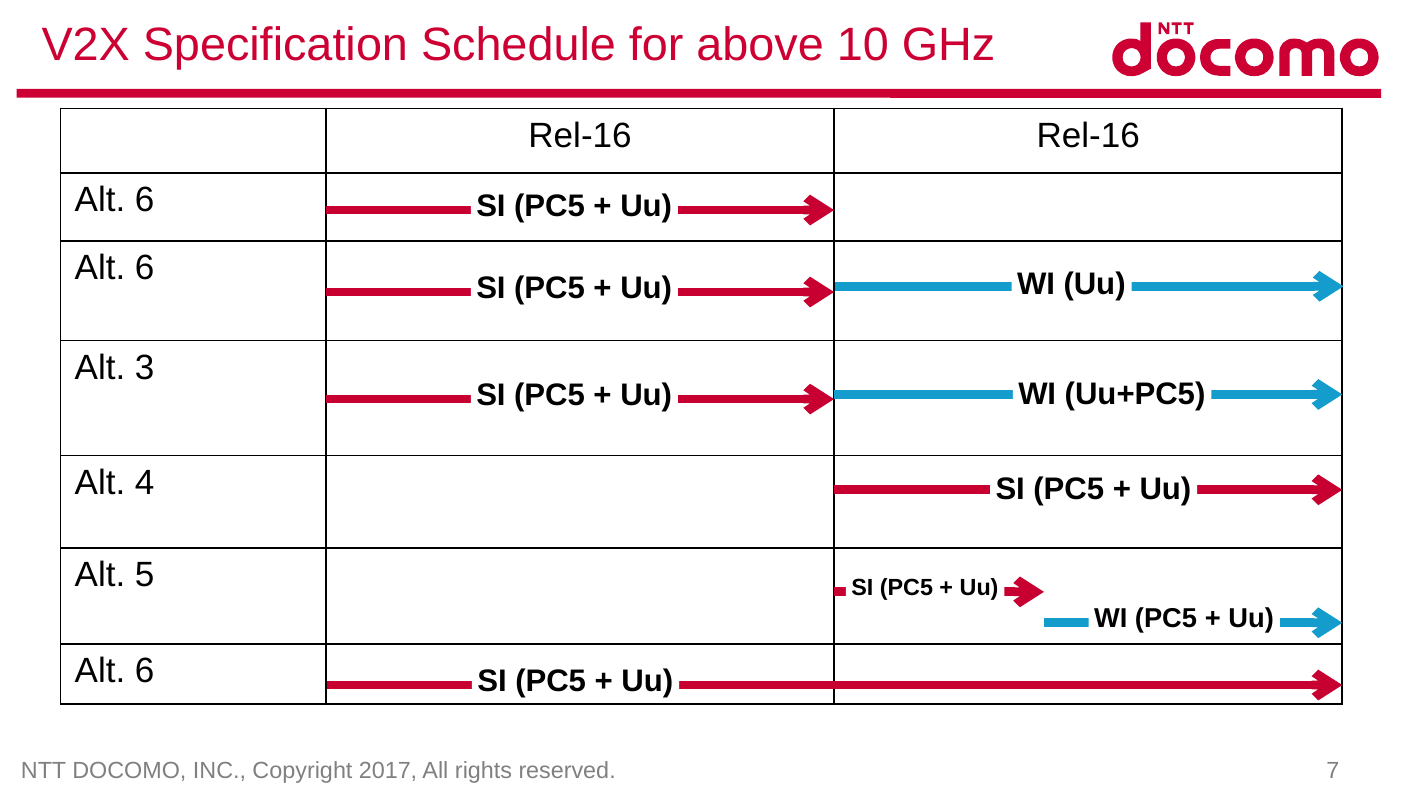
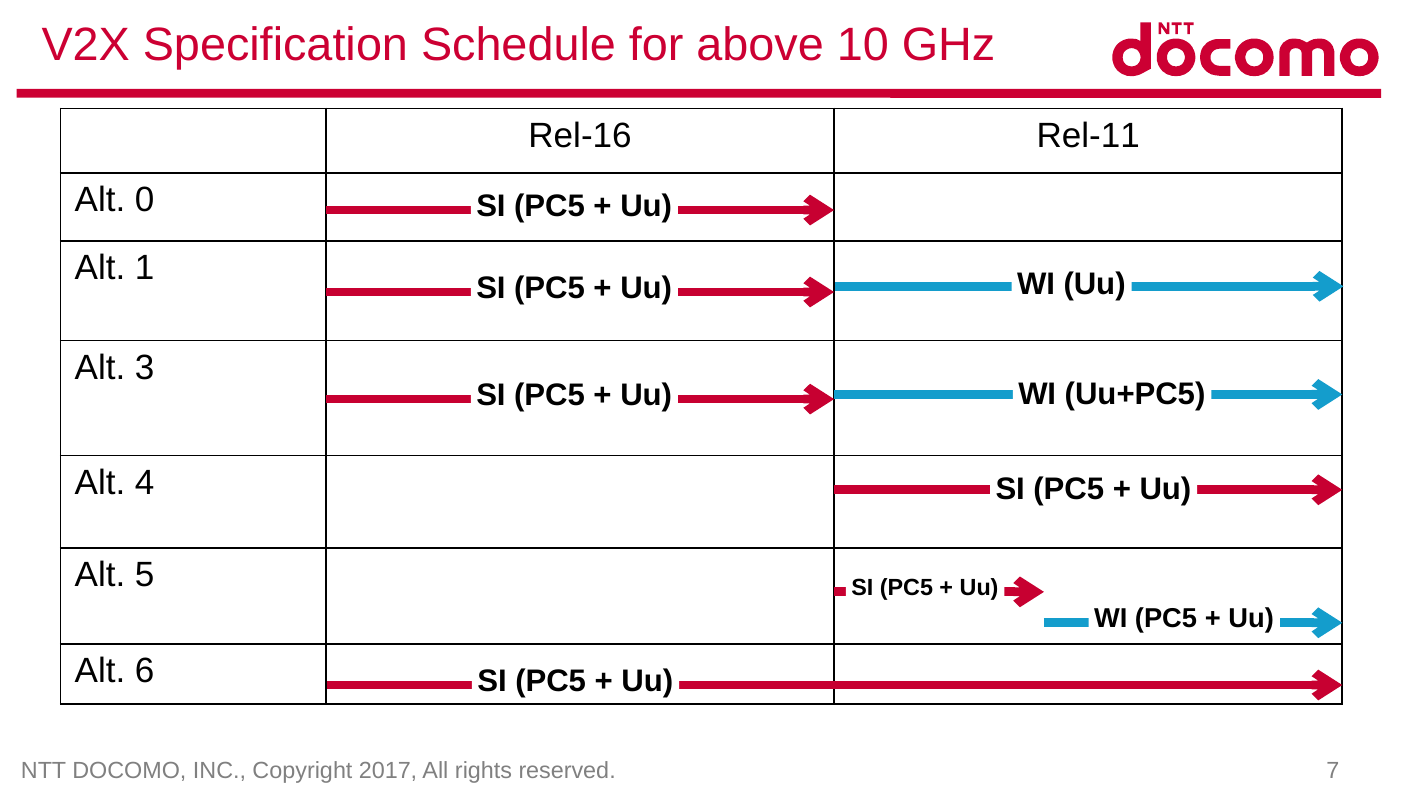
Rel-16 Rel-16: Rel-16 -> Rel-11
6 at (145, 200): 6 -> 0
6 at (145, 268): 6 -> 1
